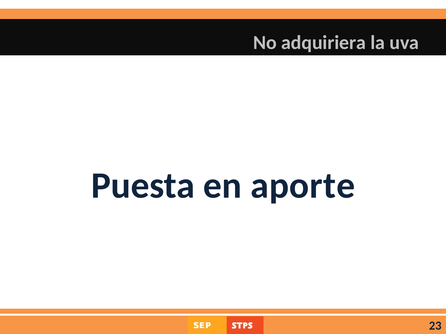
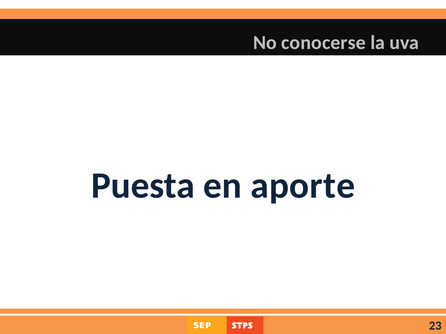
adquiriera: adquiriera -> conocerse
